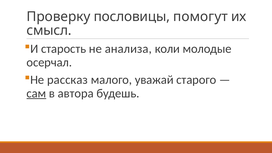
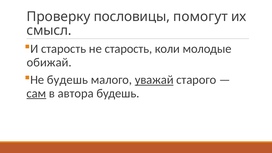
не анализа: анализа -> старость
осерчал: осерчал -> обижай
Не рассказ: рассказ -> будешь
уважай underline: none -> present
